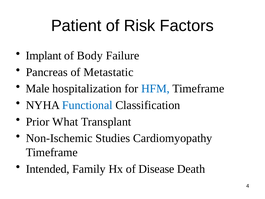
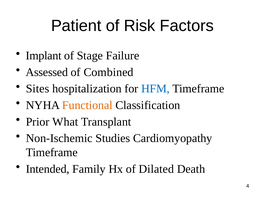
Body: Body -> Stage
Pancreas: Pancreas -> Assessed
Metastatic: Metastatic -> Combined
Male: Male -> Sites
Functional colour: blue -> orange
Disease: Disease -> Dilated
